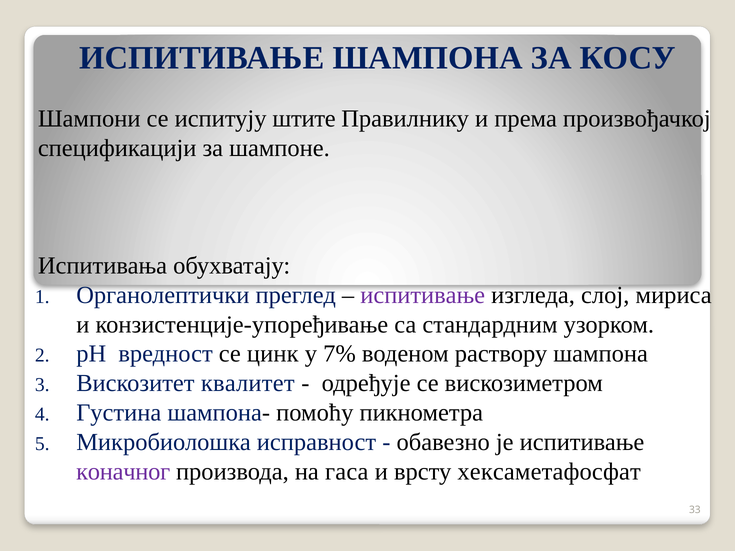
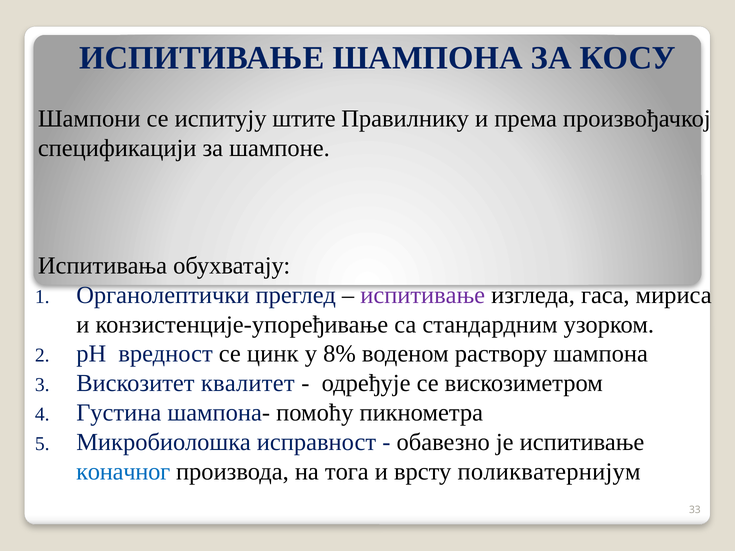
слој: слој -> гаса
7%: 7% -> 8%
коначног colour: purple -> blue
гаса: гаса -> тога
хексаметафосфат: хексаметафосфат -> поликватернијум
